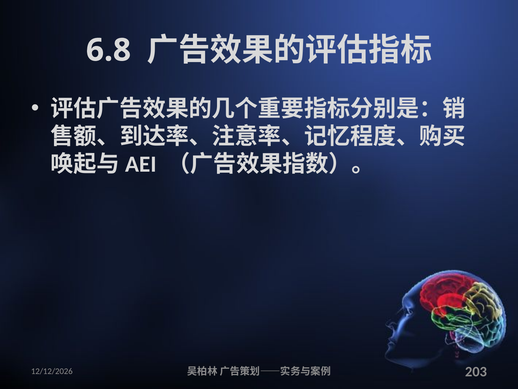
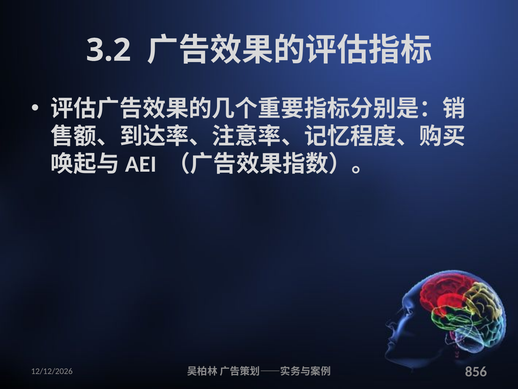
6.8: 6.8 -> 3.2
203: 203 -> 856
